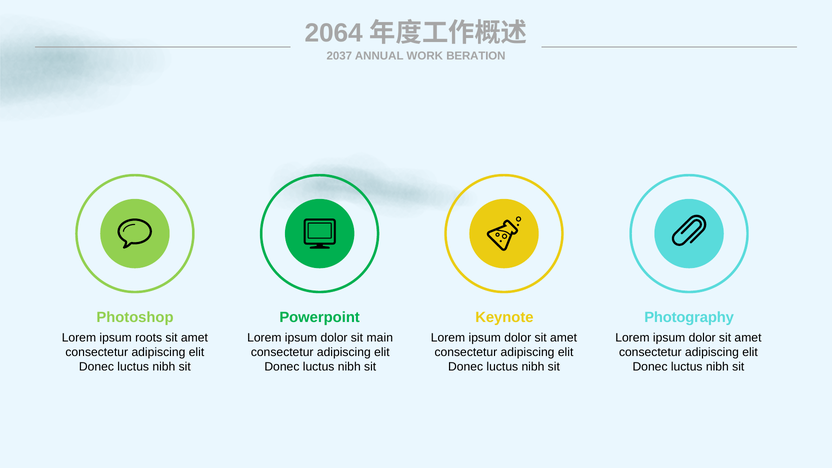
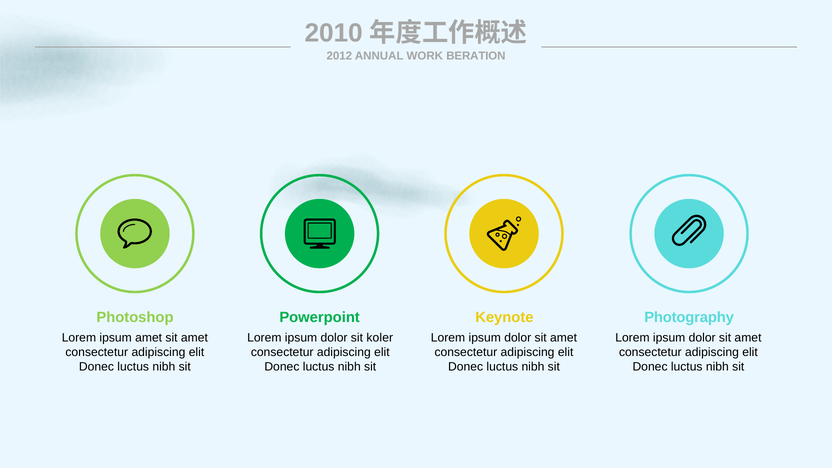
2064: 2064 -> 2010
2037: 2037 -> 2012
ipsum roots: roots -> amet
main: main -> koler
